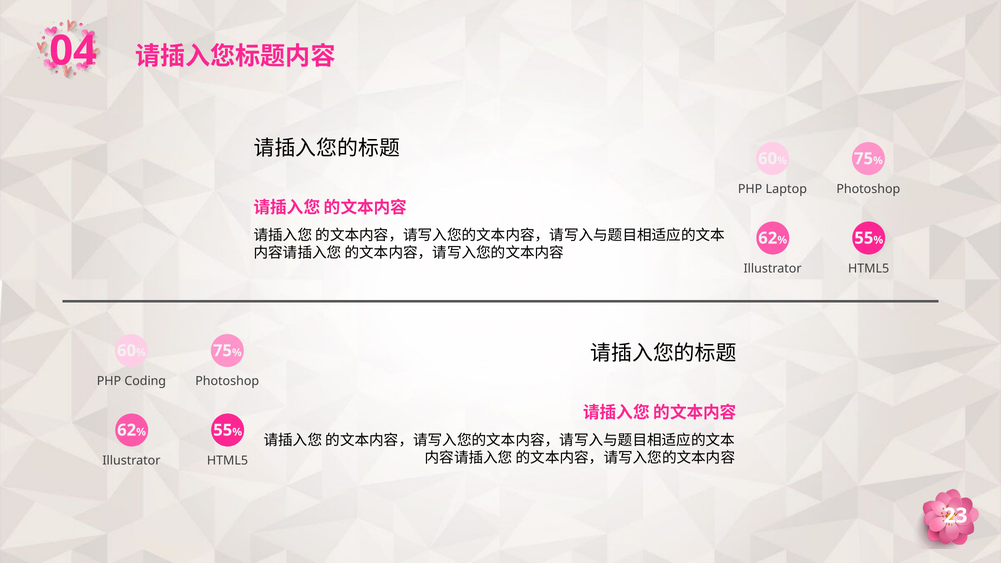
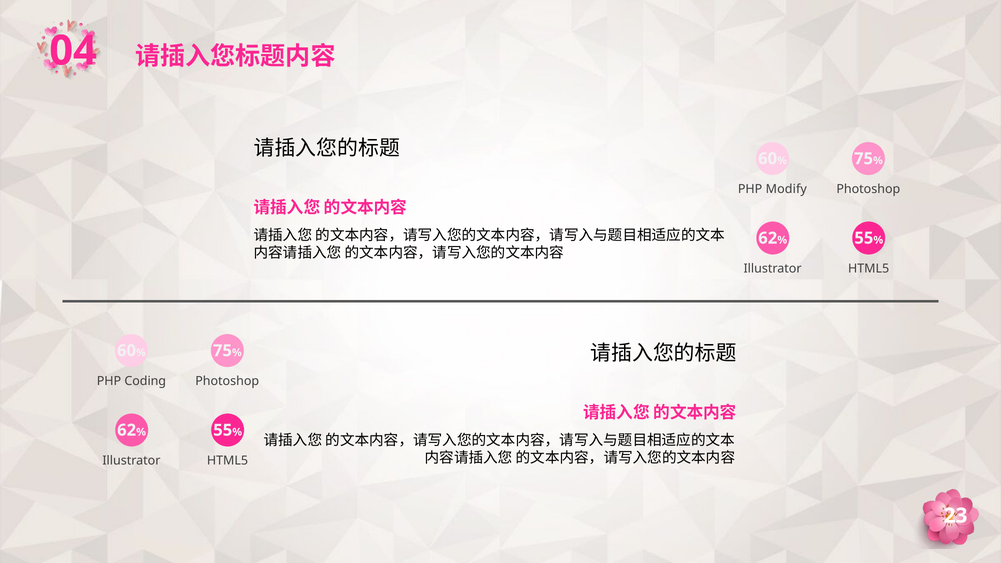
Laptop: Laptop -> Modify
